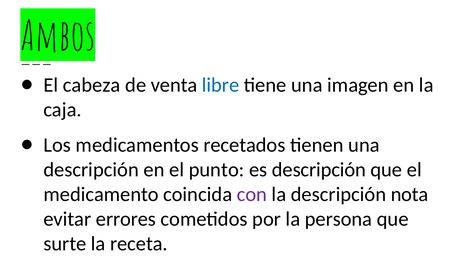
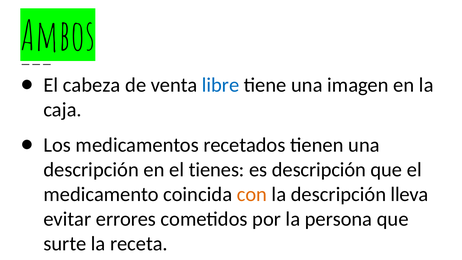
punto: punto -> tienes
con colour: purple -> orange
nota: nota -> lleva
